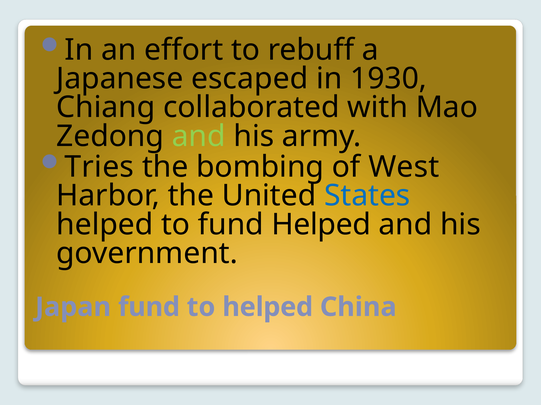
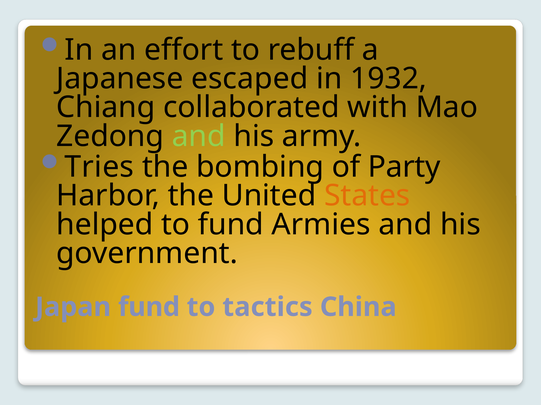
1930: 1930 -> 1932
West: West -> Party
States colour: blue -> orange
fund Helped: Helped -> Armies
to helped: helped -> tactics
